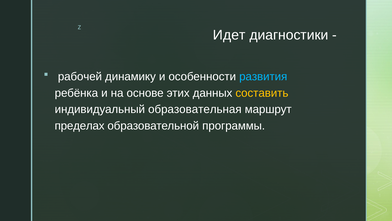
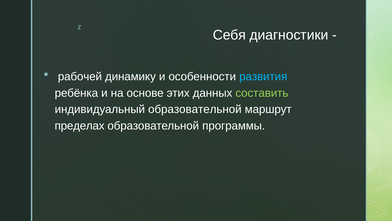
Идет: Идет -> Себя
составить colour: yellow -> light green
индивидуальный образовательная: образовательная -> образовательной
